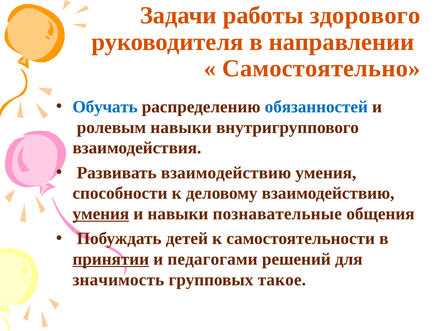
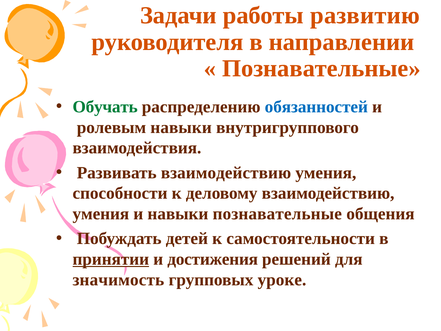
здорового: здорового -> развитию
Самостоятельно at (321, 68): Самостоятельно -> Познавательные
Обучать colour: blue -> green
умения at (101, 214) underline: present -> none
педагогами: педагогами -> достижения
такое: такое -> уроке
